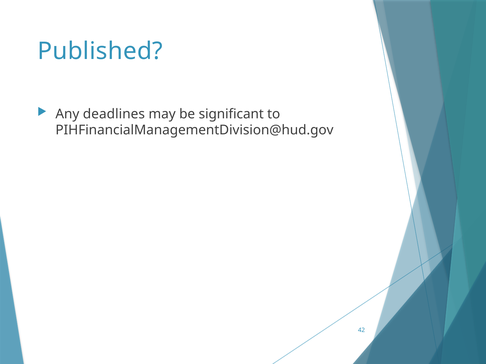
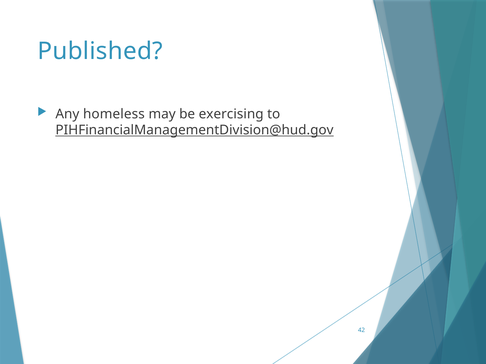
deadlines: deadlines -> homeless
significant: significant -> exercising
PIHFinancialManagementDivision@hud.gov underline: none -> present
